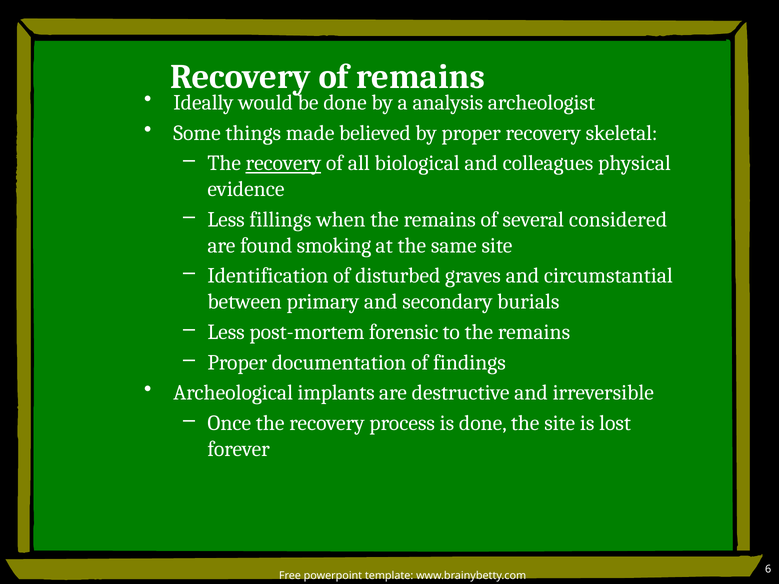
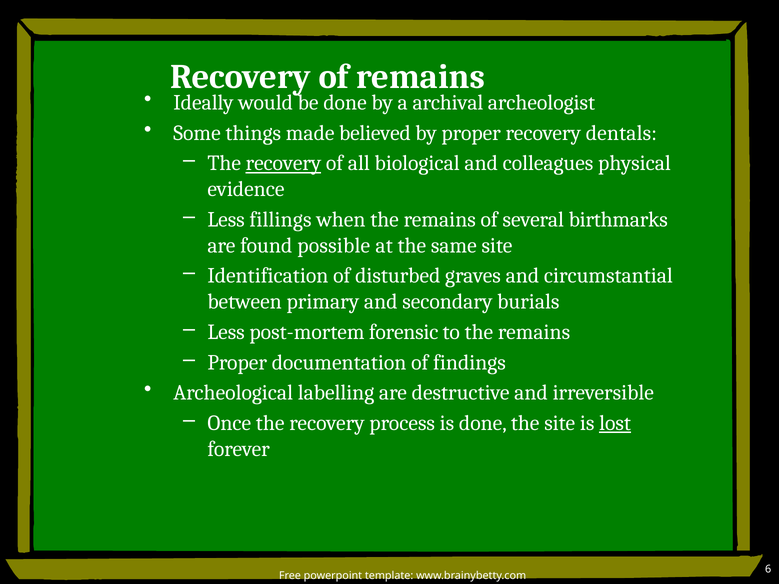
analysis: analysis -> archival
skeletal: skeletal -> dentals
considered: considered -> birthmarks
smoking: smoking -> possible
implants: implants -> labelling
lost underline: none -> present
